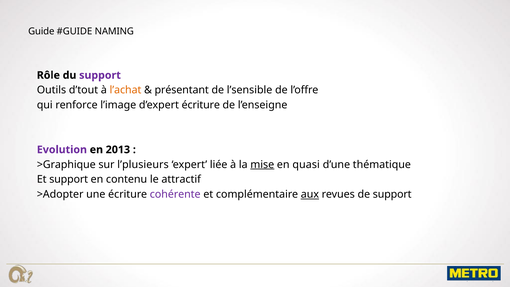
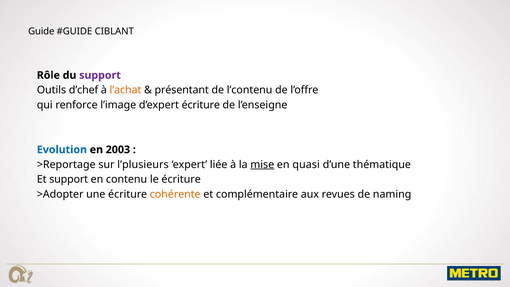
NAMING: NAMING -> CIBLANT
d’tout: d’tout -> d’chef
l’sensible: l’sensible -> l’contenu
Evolution colour: purple -> blue
2013: 2013 -> 2003
>Graphique: >Graphique -> >Reportage
le attractif: attractif -> écriture
cohérente colour: purple -> orange
aux underline: present -> none
de support: support -> naming
